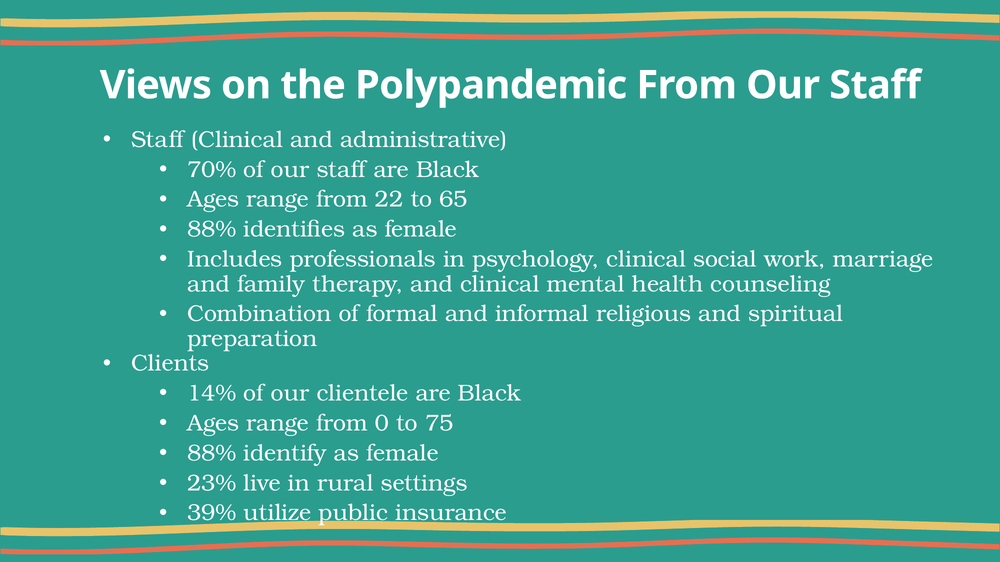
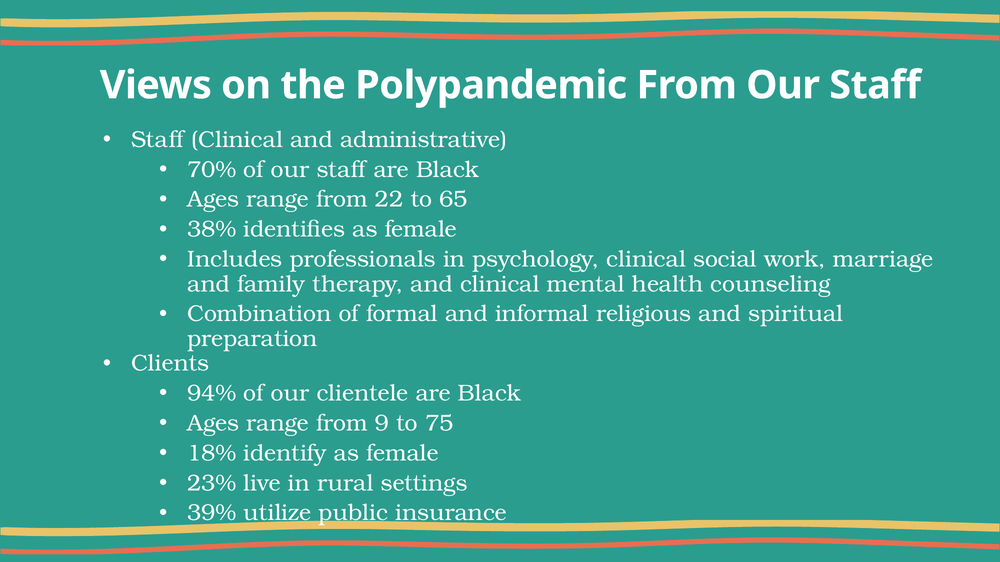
88% at (212, 230): 88% -> 38%
14%: 14% -> 94%
0: 0 -> 9
88% at (212, 453): 88% -> 18%
